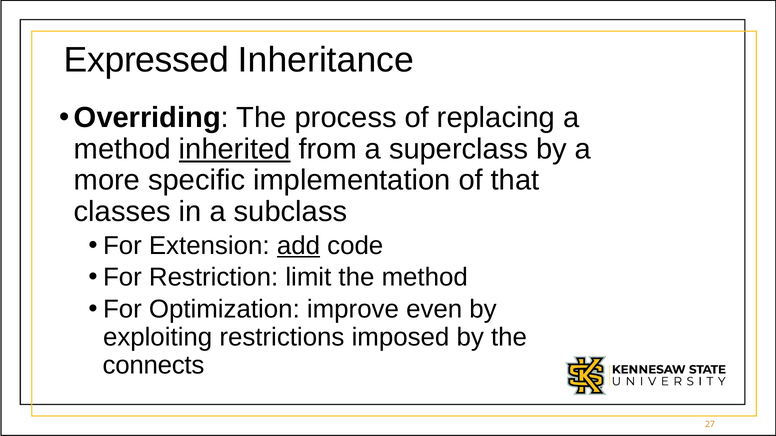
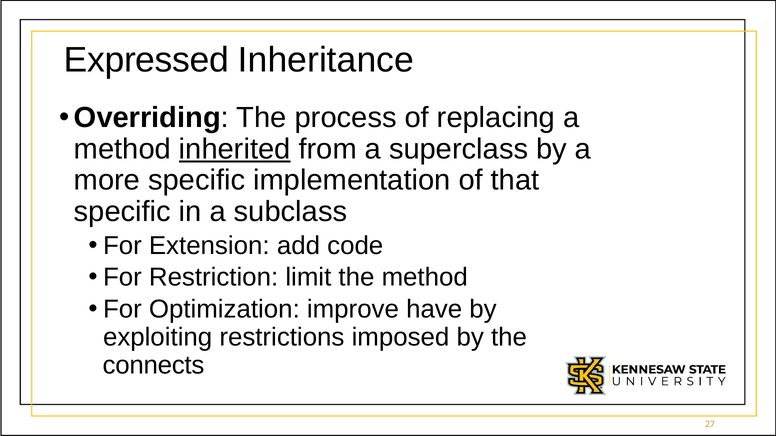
classes at (122, 212): classes -> specific
add underline: present -> none
even: even -> have
